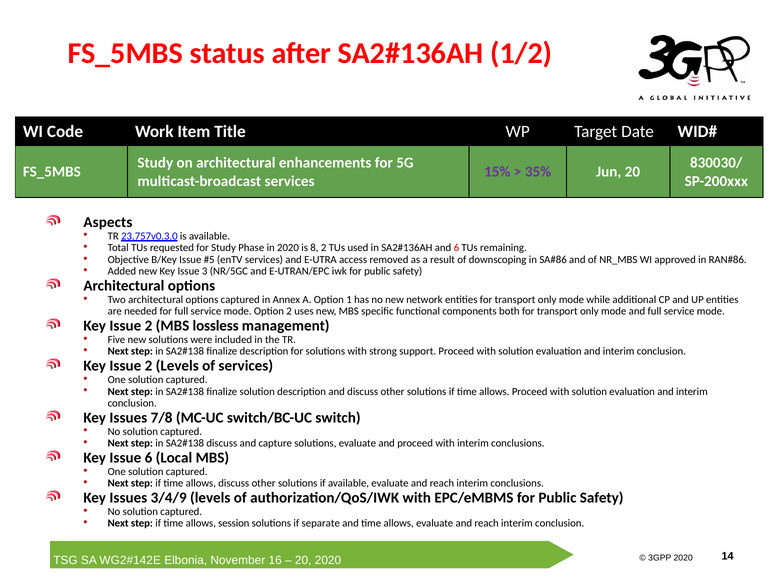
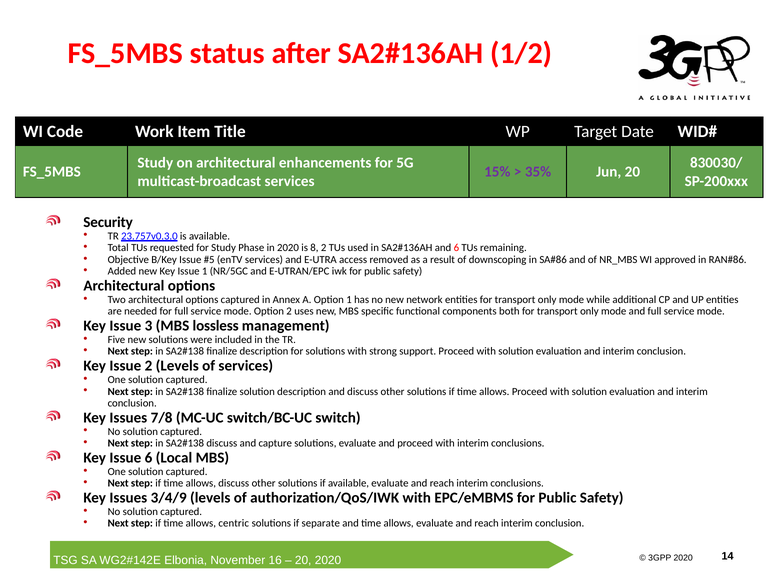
Aspects: Aspects -> Security
Issue 3: 3 -> 1
2 at (149, 326): 2 -> 3
session: session -> centric
